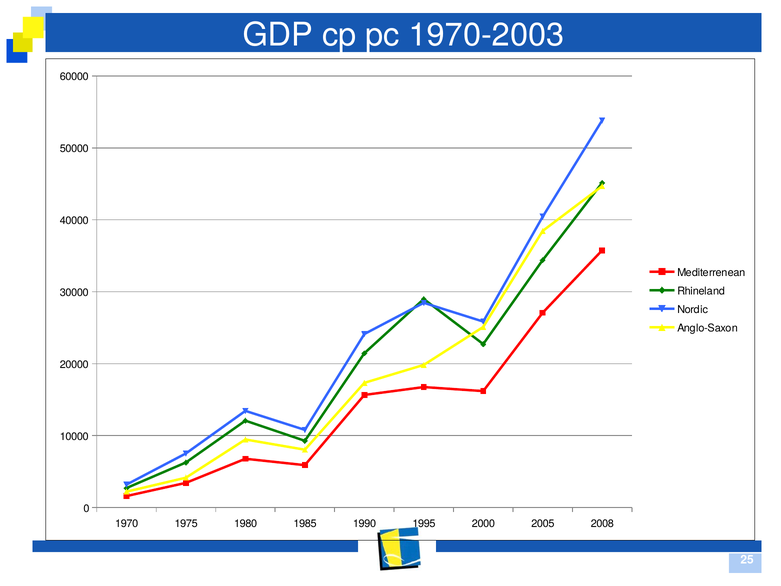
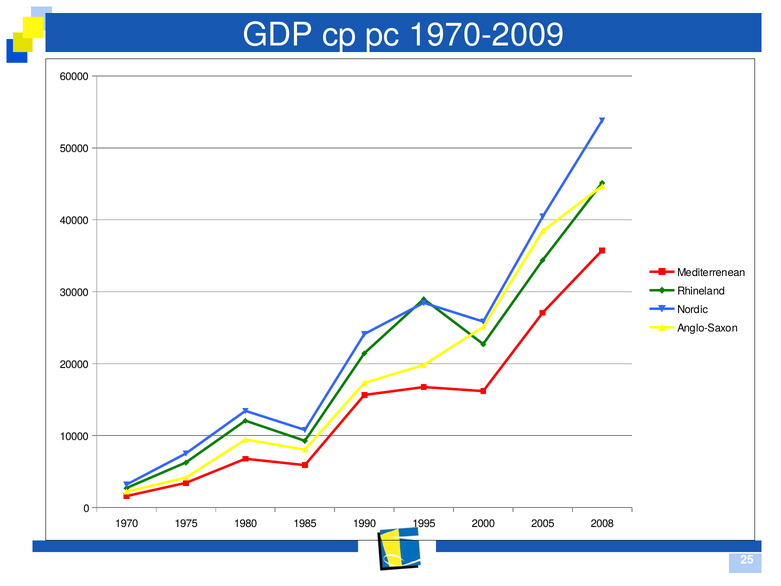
1970-2003: 1970-2003 -> 1970-2009
